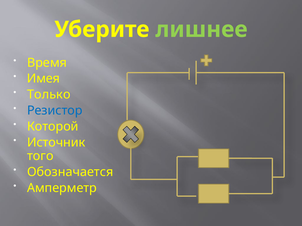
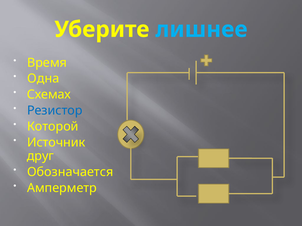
лишнее colour: light green -> light blue
Имея: Имея -> Одна
Только: Только -> Схемах
того: того -> друг
